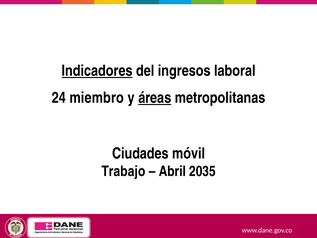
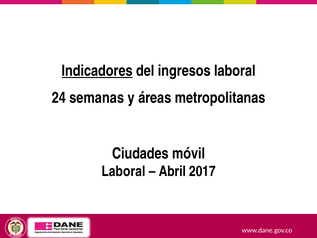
miembro: miembro -> semanas
áreas underline: present -> none
Trabajo at (123, 171): Trabajo -> Laboral
2035: 2035 -> 2017
